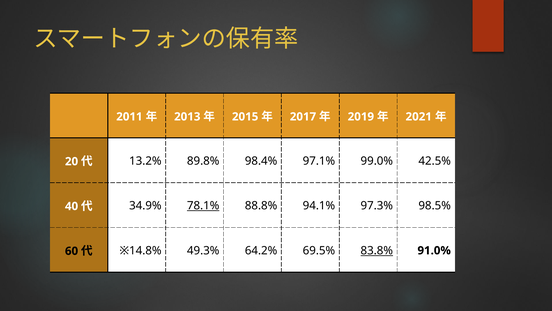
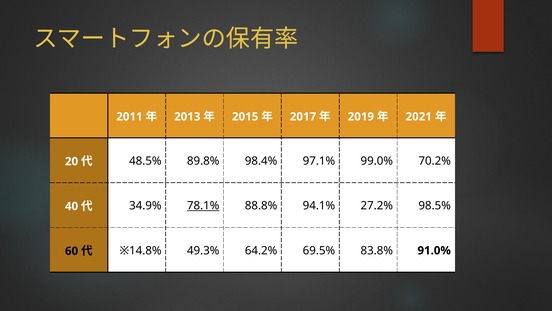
13.2%: 13.2% -> 48.5%
42.5%: 42.5% -> 70.2%
97.3%: 97.3% -> 27.2%
83.8% underline: present -> none
